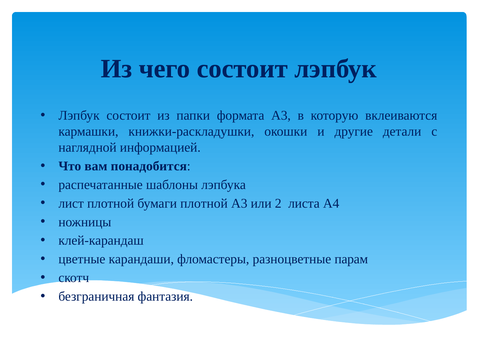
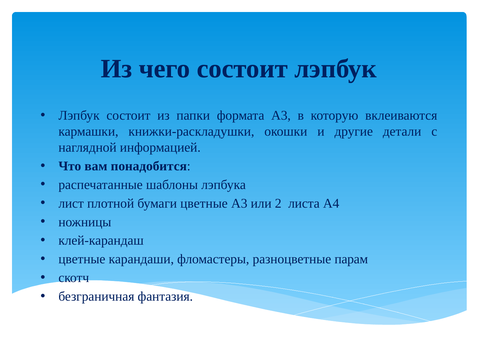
бумаги плотной: плотной -> цветные
